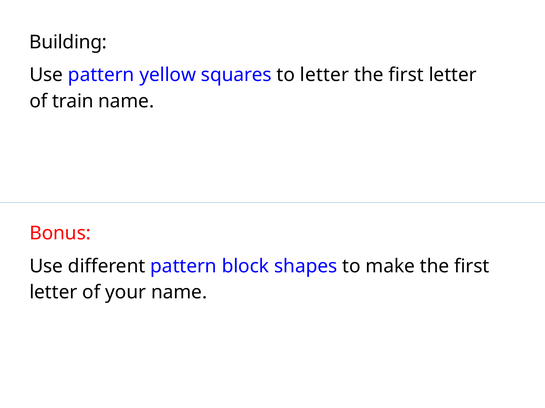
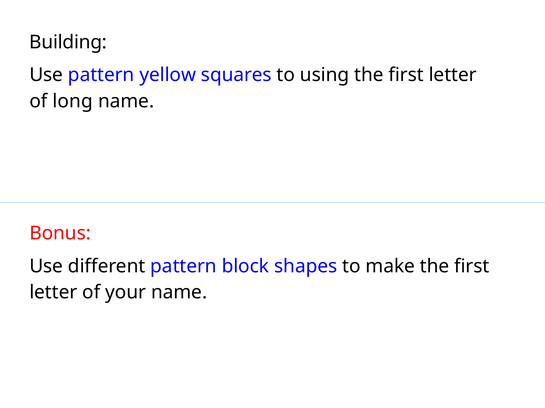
to letter: letter -> using
train: train -> long
